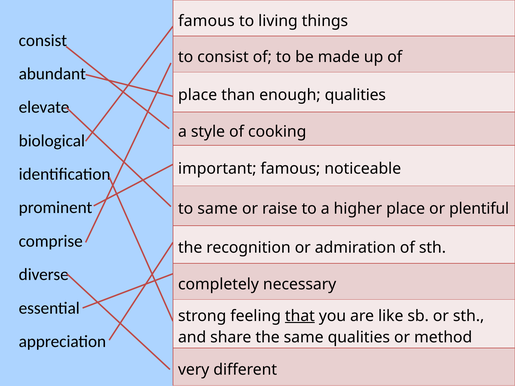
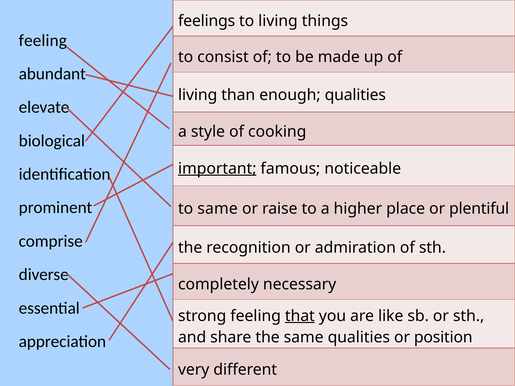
famous at (206, 21): famous -> feelings
consist at (43, 40): consist -> feeling
place at (198, 95): place -> living
important underline: none -> present
method: method -> position
